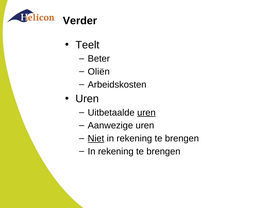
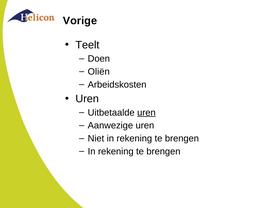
Verder: Verder -> Vorige
Beter: Beter -> Doen
Niet underline: present -> none
